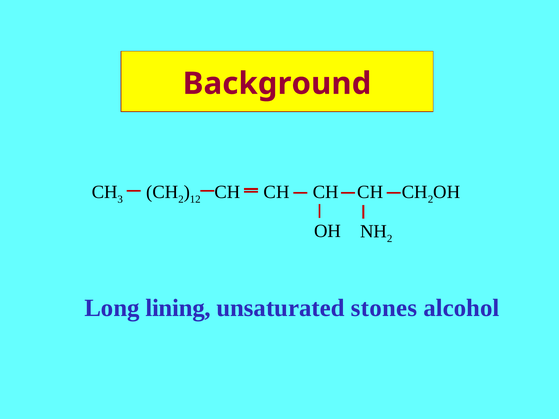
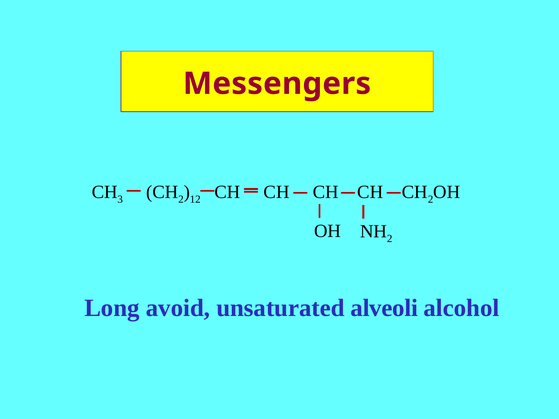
Background: Background -> Messengers
lining: lining -> avoid
stones: stones -> alveoli
